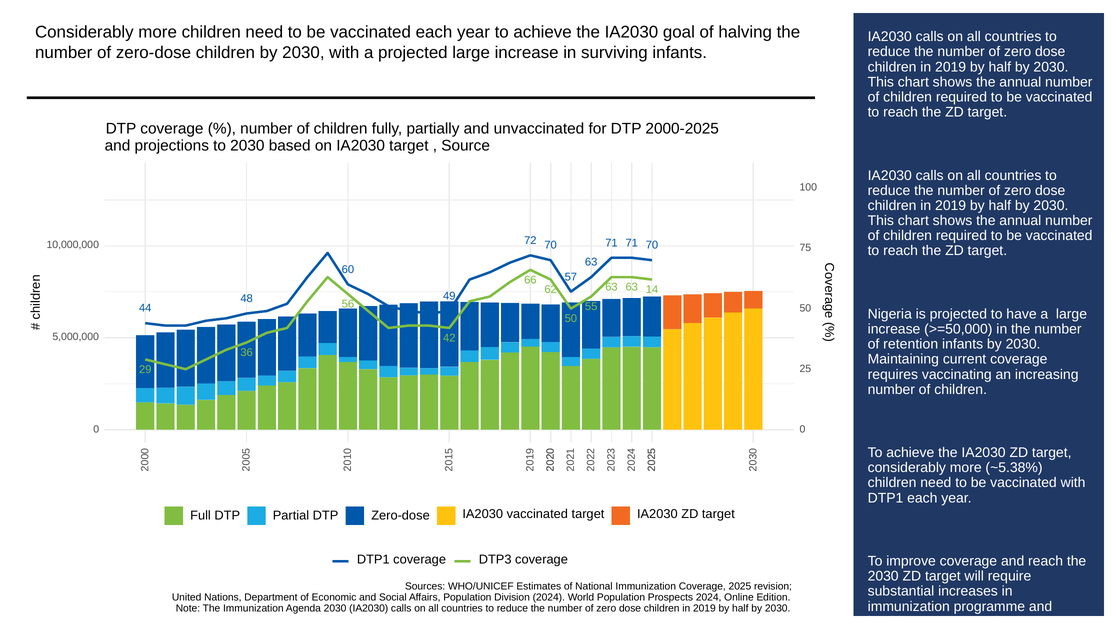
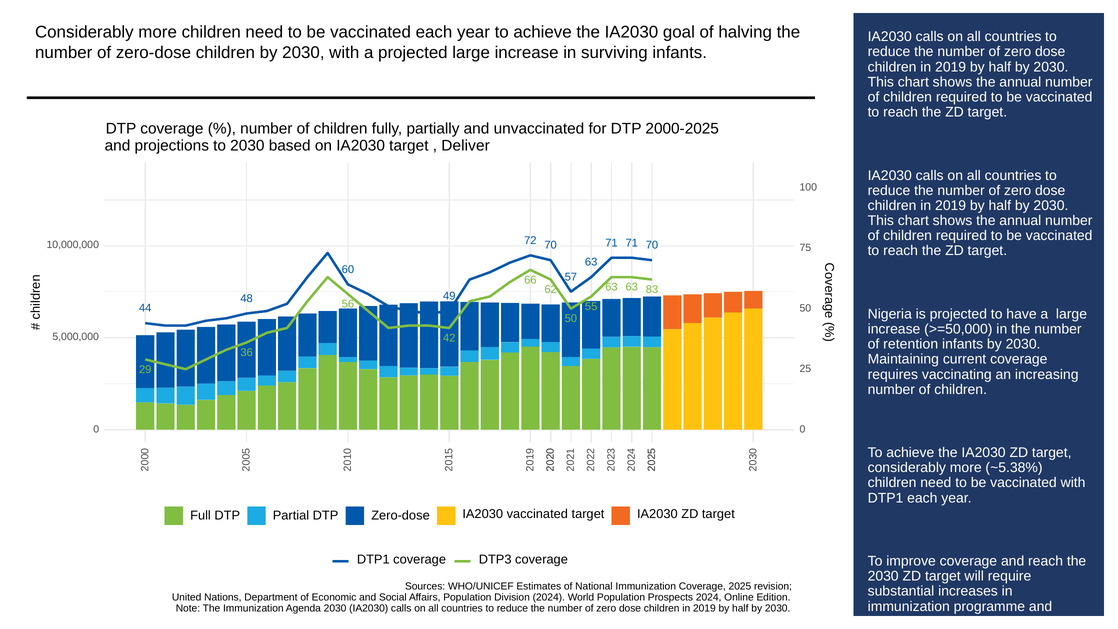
Source: Source -> Deliver
14: 14 -> 83
